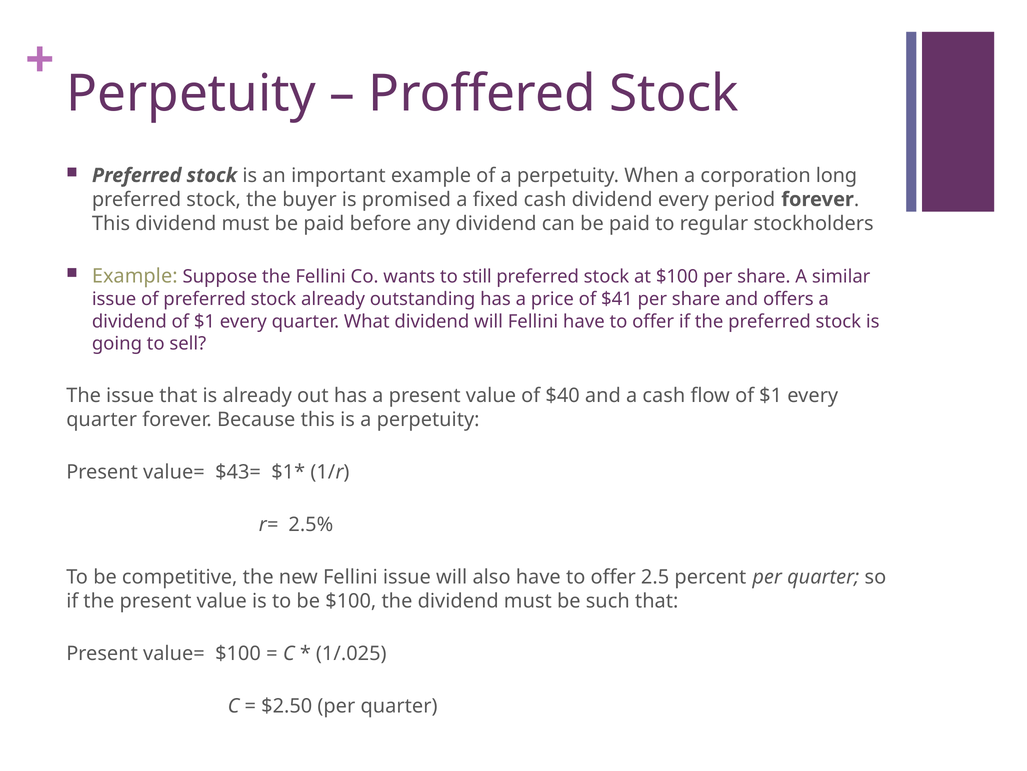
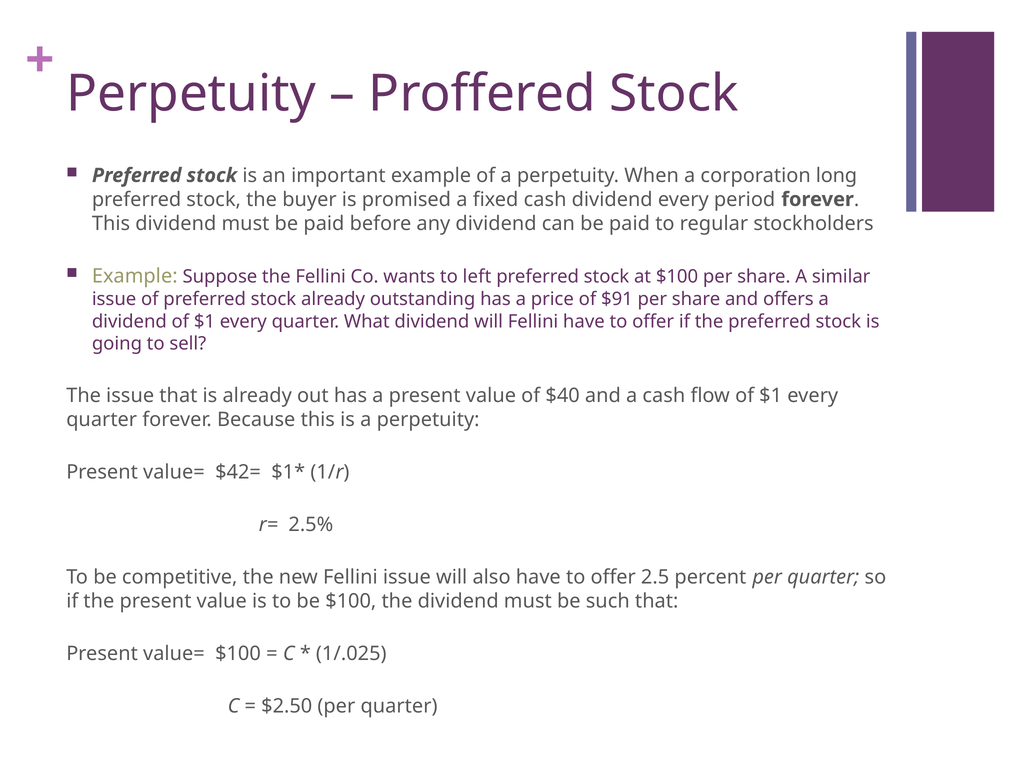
still: still -> left
$41: $41 -> $91
$43=: $43= -> $42=
